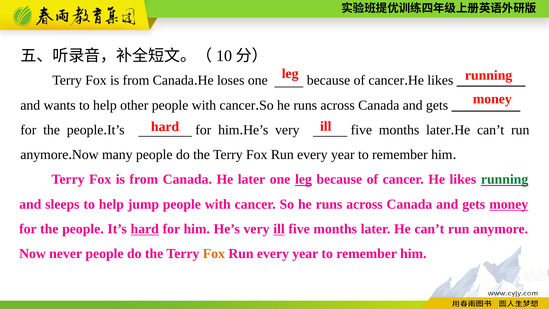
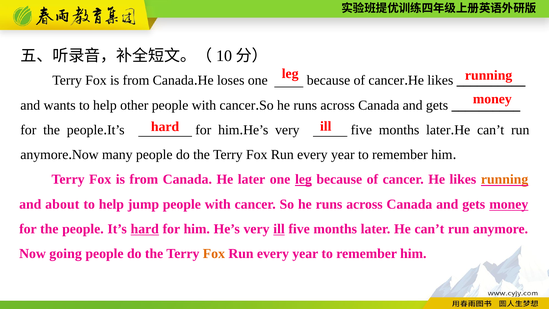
running at (505, 179) colour: green -> orange
sleeps: sleeps -> about
never: never -> going
